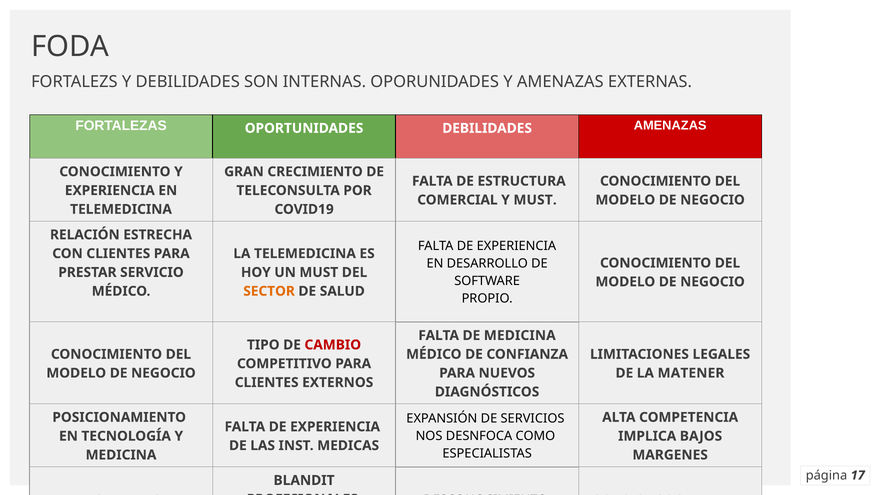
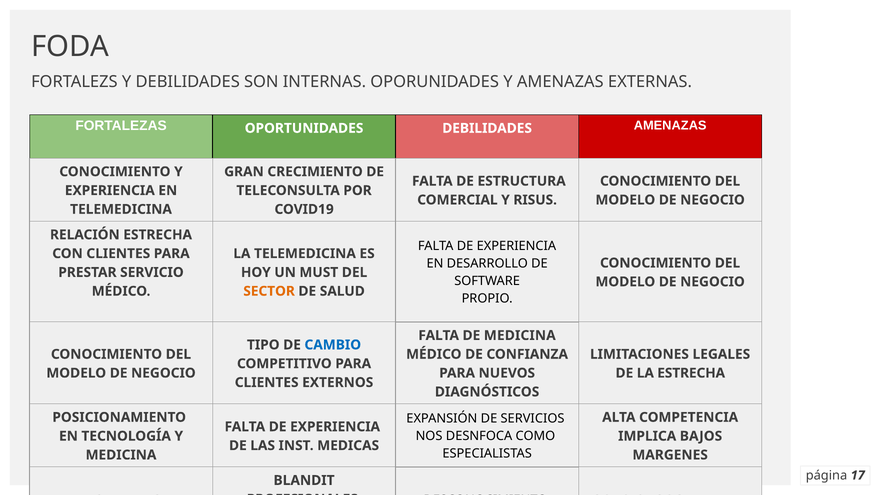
Y MUST: MUST -> RISUS
CAMBIO colour: red -> blue
LA MATENER: MATENER -> ESTRECHA
